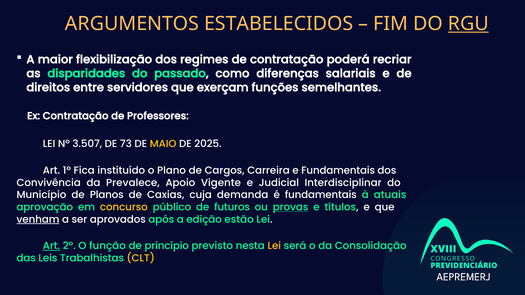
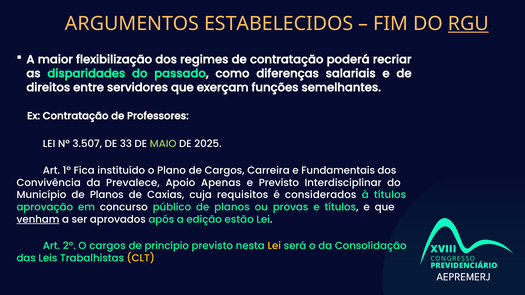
73: 73 -> 33
MAIO colour: yellow -> light green
Vigente: Vigente -> Apenas
e Judicial: Judicial -> Previsto
demanda: demanda -> requisitos
é fundamentais: fundamentais -> considerados
à atuais: atuais -> títulos
concurso colour: yellow -> white
público de futuros: futuros -> planos
provas underline: present -> none
Art at (51, 246) underline: present -> none
O função: função -> cargos
